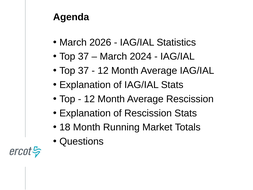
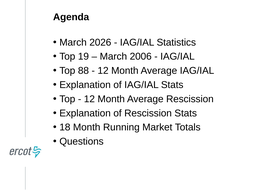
37 at (83, 56): 37 -> 19
2024: 2024 -> 2006
37 at (83, 71): 37 -> 88
